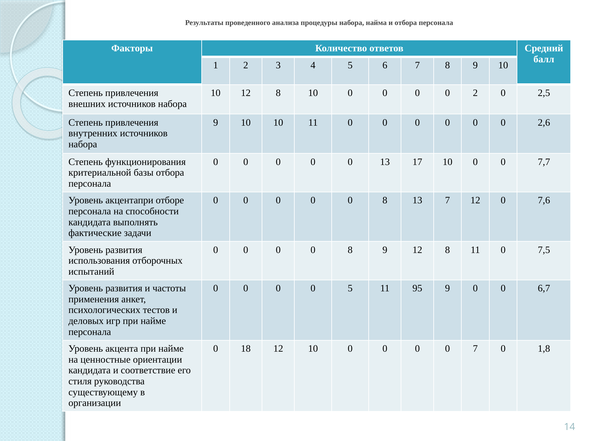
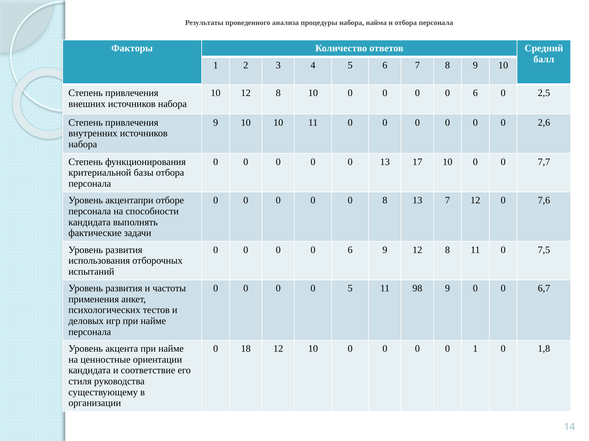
2 at (475, 93): 2 -> 6
8 at (350, 250): 8 -> 6
95: 95 -> 98
0 7: 7 -> 1
